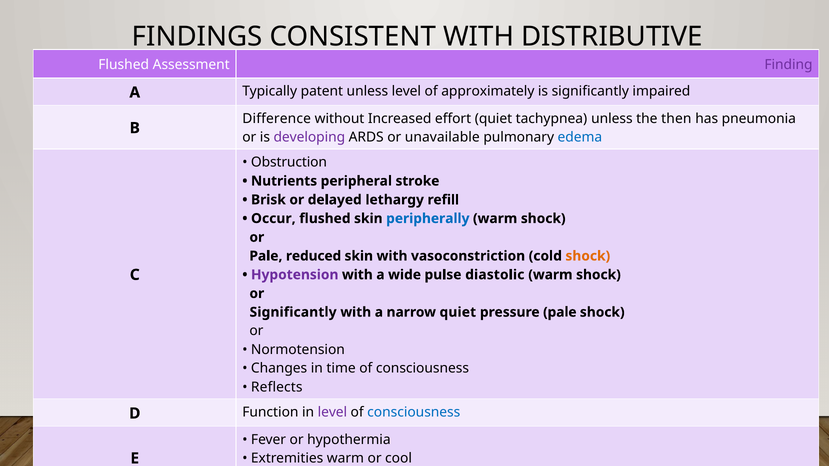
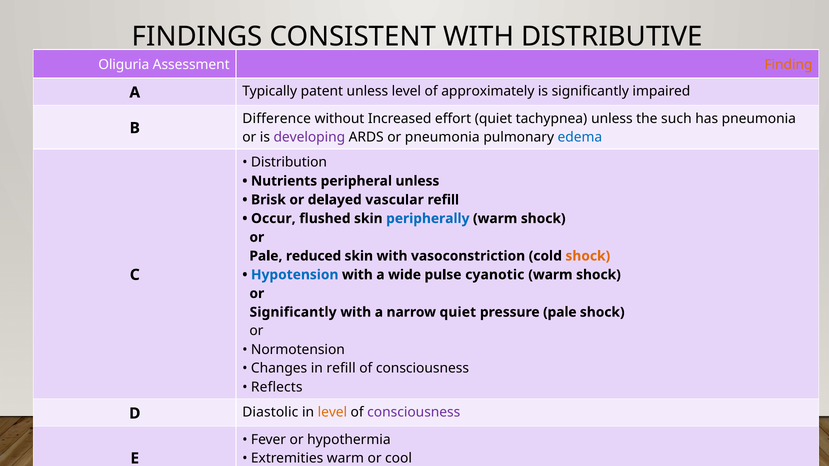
Flushed at (124, 65): Flushed -> Oliguria
Finding colour: purple -> orange
then: then -> such
or unavailable: unavailable -> pneumonia
Obstruction: Obstruction -> Distribution
peripheral stroke: stroke -> unless
lethargy: lethargy -> vascular
Hypotension colour: purple -> blue
diastolic: diastolic -> cyanotic
in time: time -> refill
Function: Function -> Diastolic
level at (332, 412) colour: purple -> orange
consciousness at (414, 412) colour: blue -> purple
